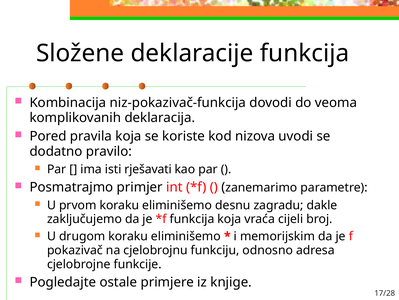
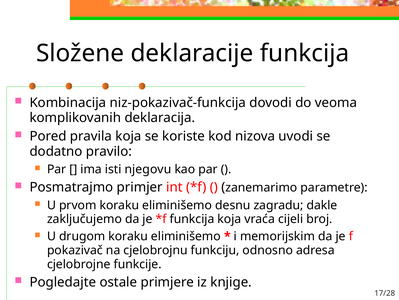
rješavati: rješavati -> njegovu
